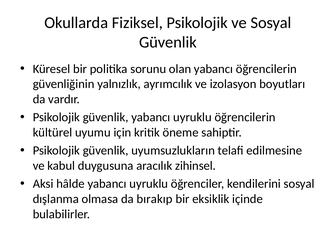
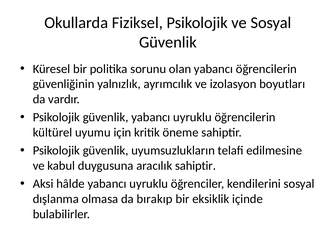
aracılık zihinsel: zihinsel -> sahiptir
